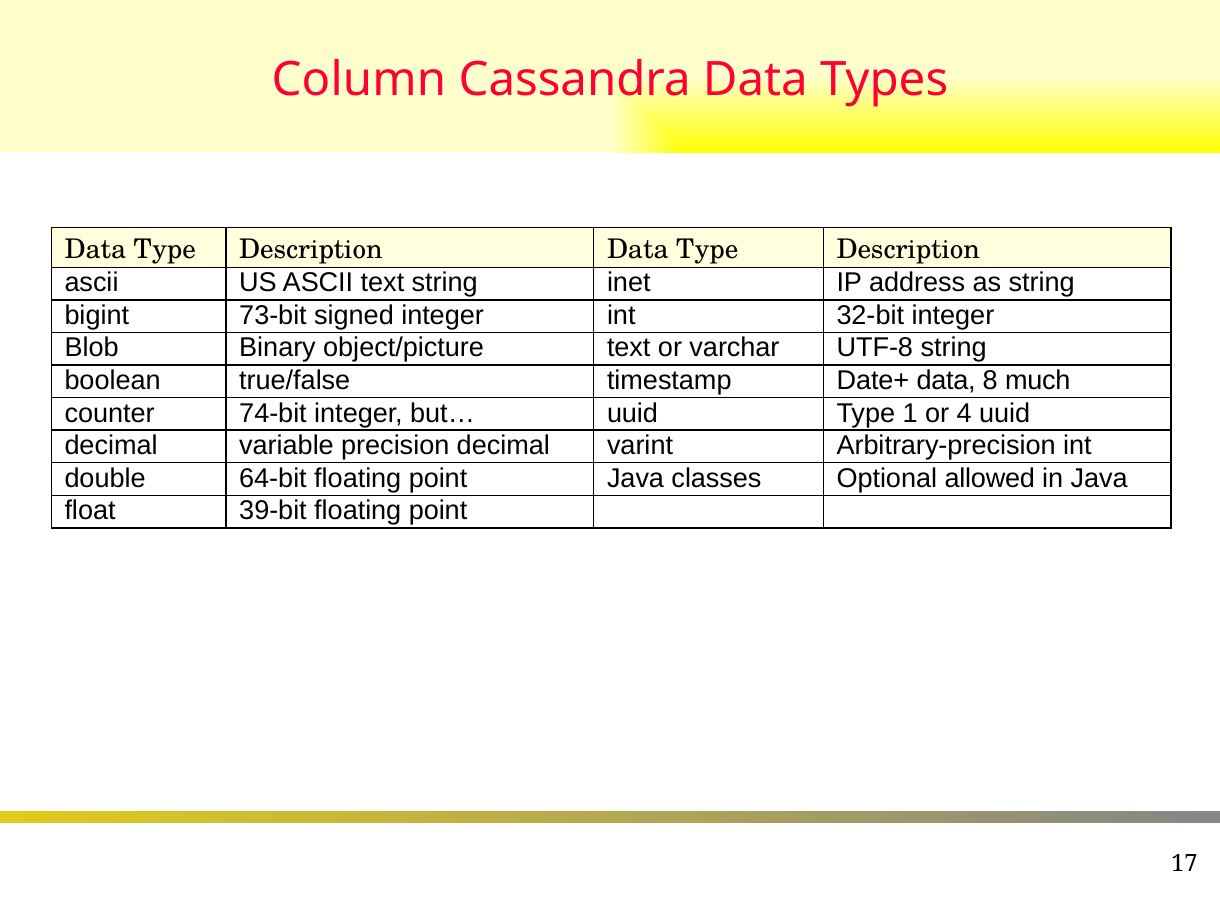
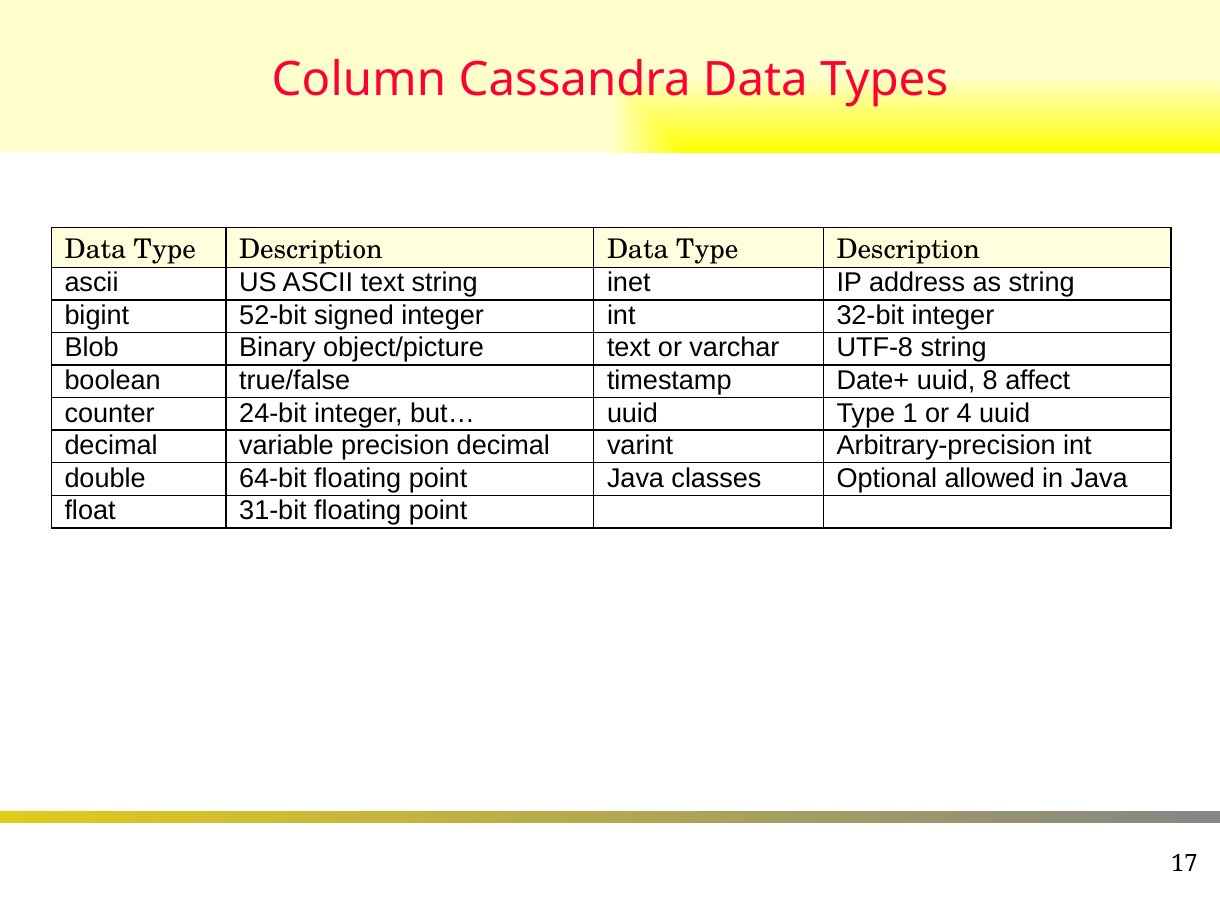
73-bit: 73-bit -> 52-bit
Date+ data: data -> uuid
much: much -> affect
74-bit: 74-bit -> 24-bit
39-bit: 39-bit -> 31-bit
